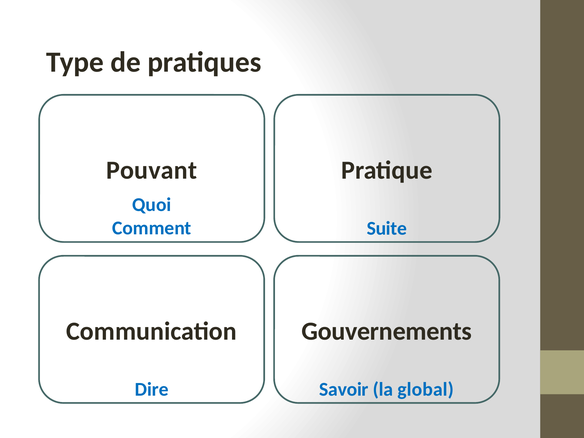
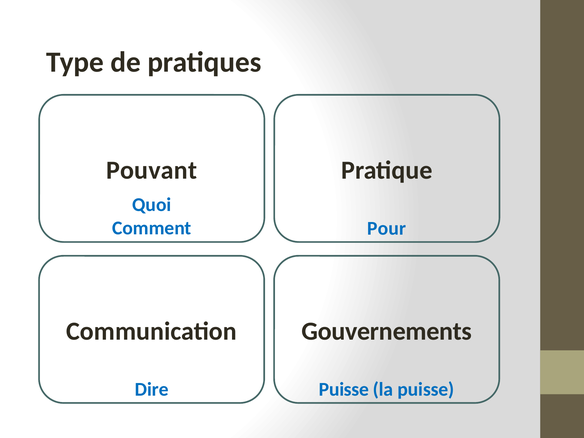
Suite: Suite -> Pour
Dire Savoir: Savoir -> Puisse
la global: global -> puisse
